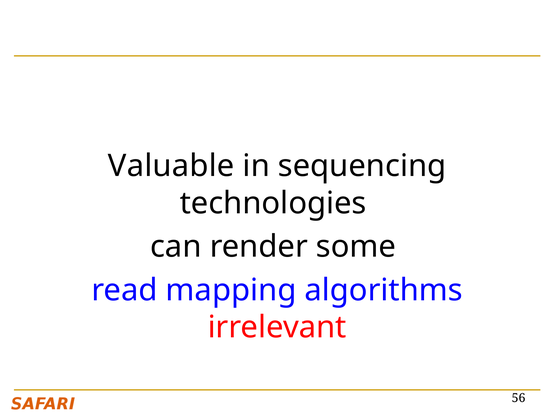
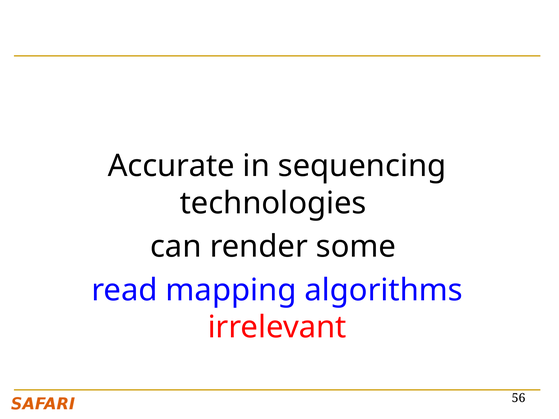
Valuable: Valuable -> Accurate
